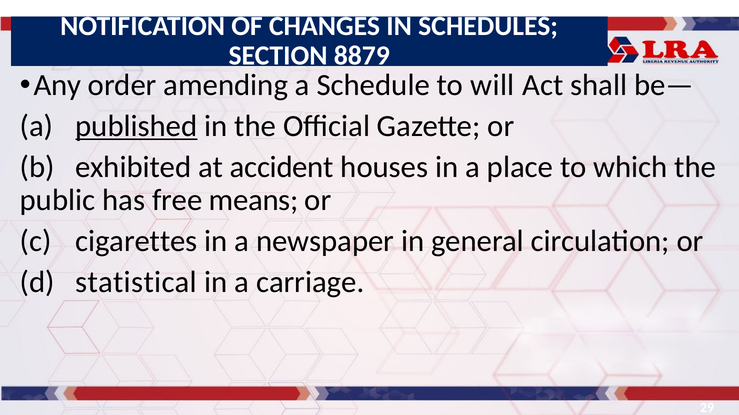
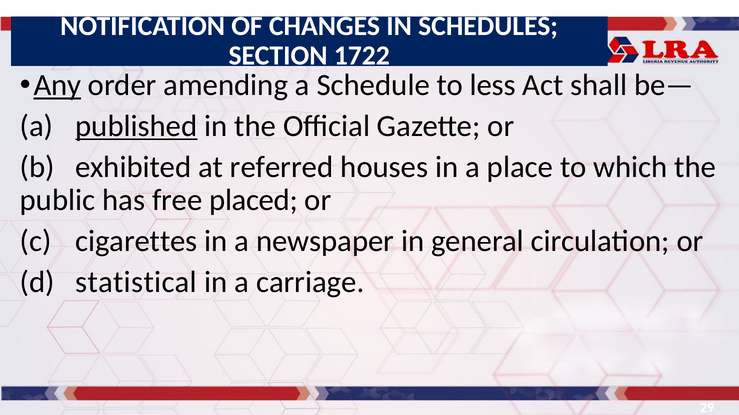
8879: 8879 -> 1722
Any underline: none -> present
will: will -> less
accident: accident -> referred
means: means -> placed
